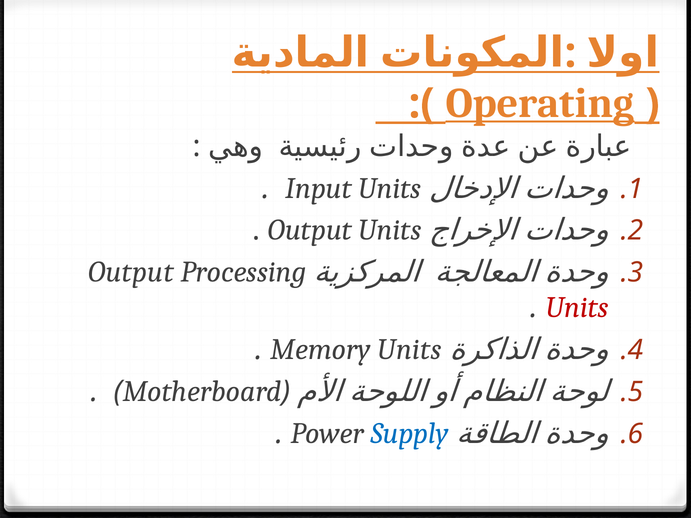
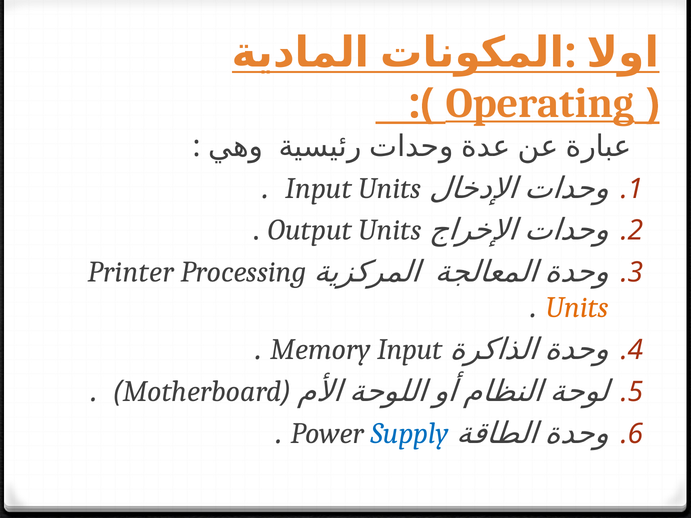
Output at (131, 272): Output -> Printer
Units at (577, 308) colour: red -> orange
Memory Units: Units -> Input
